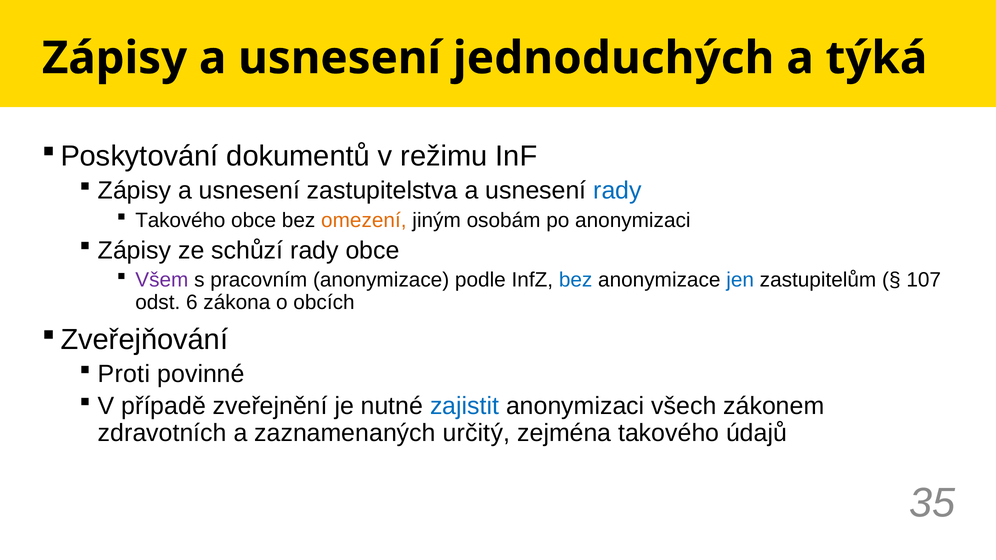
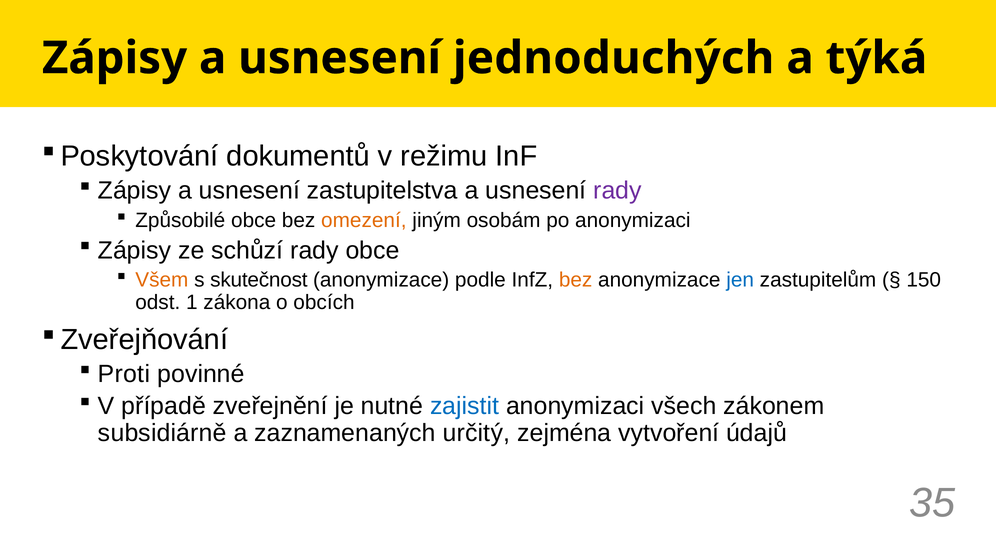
rady at (618, 191) colour: blue -> purple
Takového at (180, 221): Takového -> Způsobilé
Všem colour: purple -> orange
pracovním: pracovním -> skutečnost
bez at (576, 280) colour: blue -> orange
107: 107 -> 150
6: 6 -> 1
zdravotních: zdravotních -> subsidiárně
zejména takového: takového -> vytvoření
